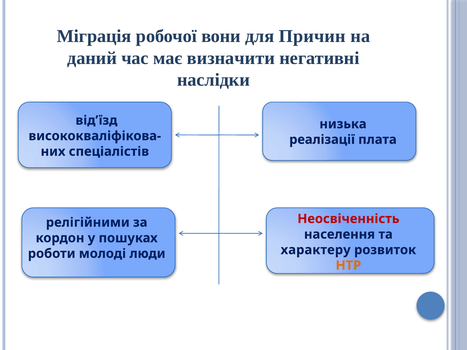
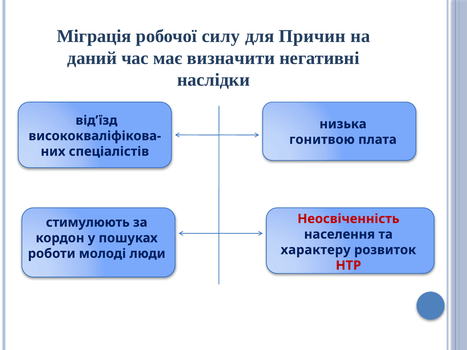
вони: вони -> силу
реалізації: реалізації -> гонитвою
релігійними: релігійними -> стимулюють
НТР colour: orange -> red
